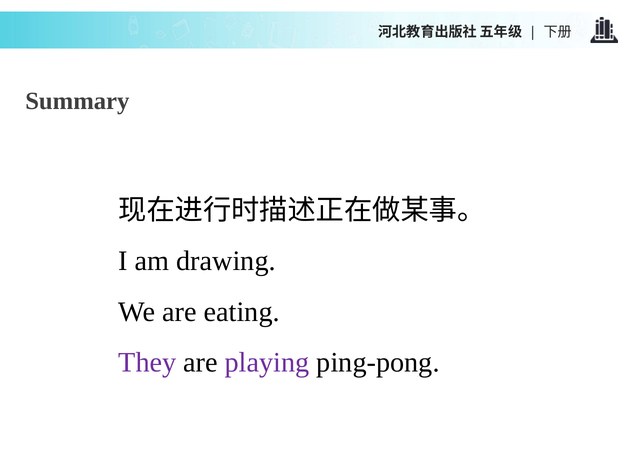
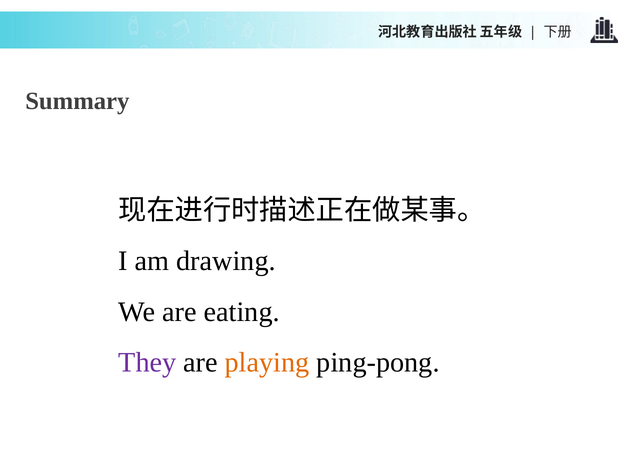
playing colour: purple -> orange
